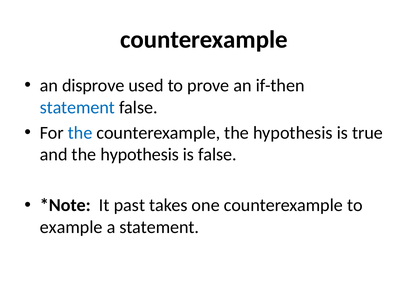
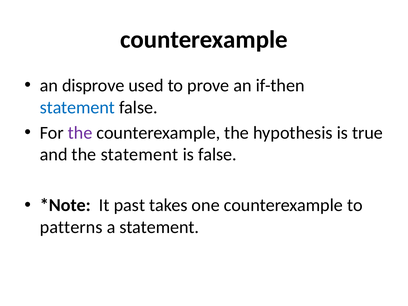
the at (80, 133) colour: blue -> purple
and the hypothesis: hypothesis -> statement
example: example -> patterns
